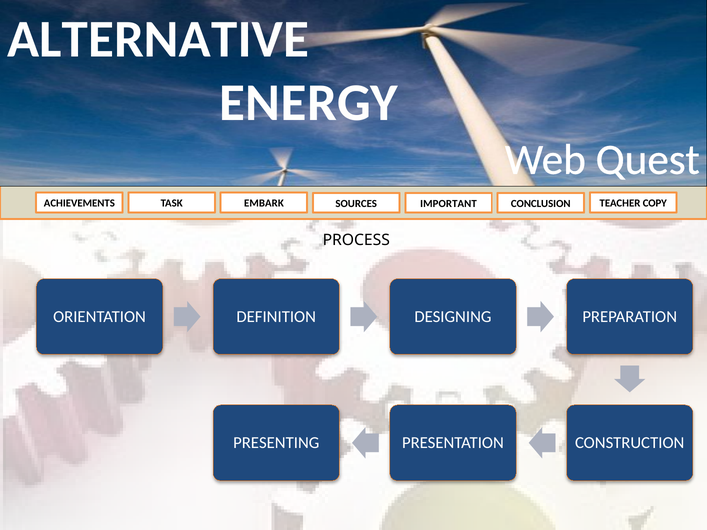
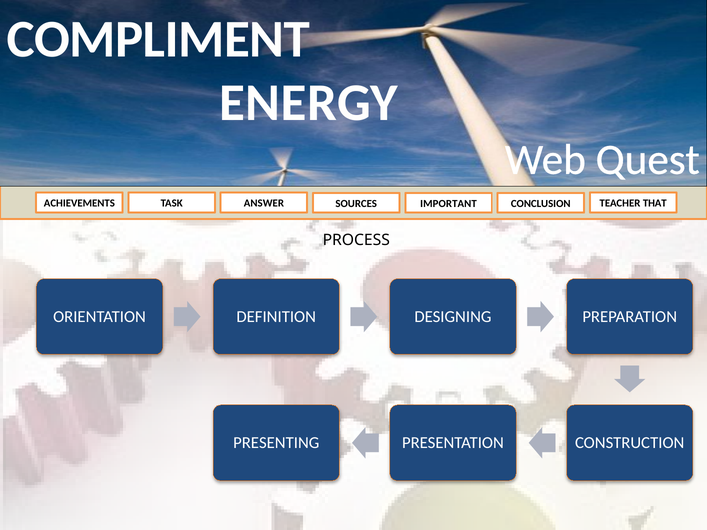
ALTERNATIVE: ALTERNATIVE -> COMPLIMENT
EMBARK: EMBARK -> ANSWER
COPY: COPY -> THAT
